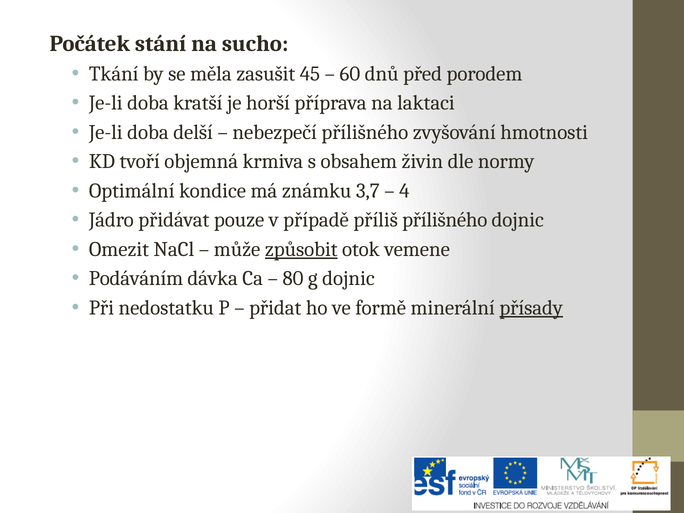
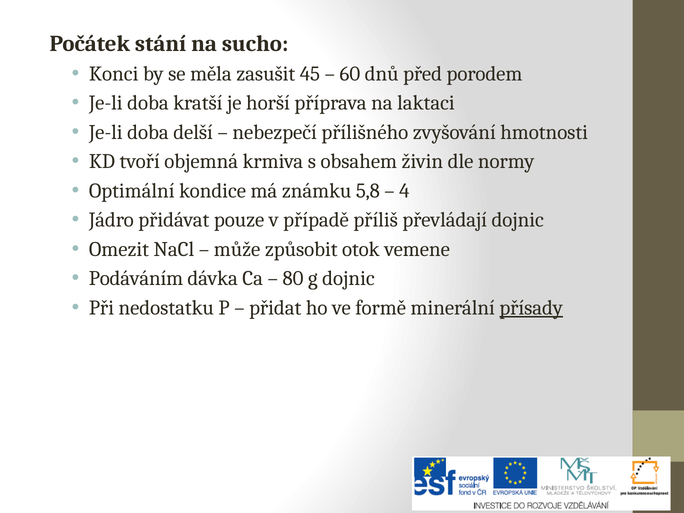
Tkání: Tkání -> Konci
3,7: 3,7 -> 5,8
příliš přílišného: přílišného -> převládají
způsobit underline: present -> none
